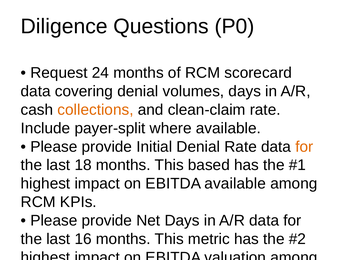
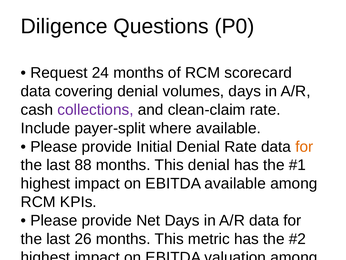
collections colour: orange -> purple
18: 18 -> 88
This based: based -> denial
16: 16 -> 26
